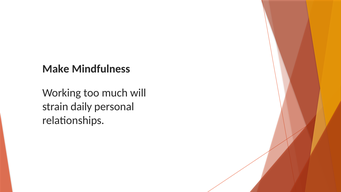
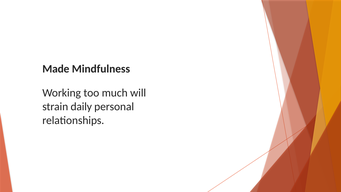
Make: Make -> Made
